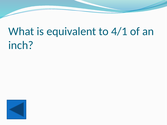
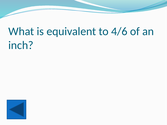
4/1: 4/1 -> 4/6
